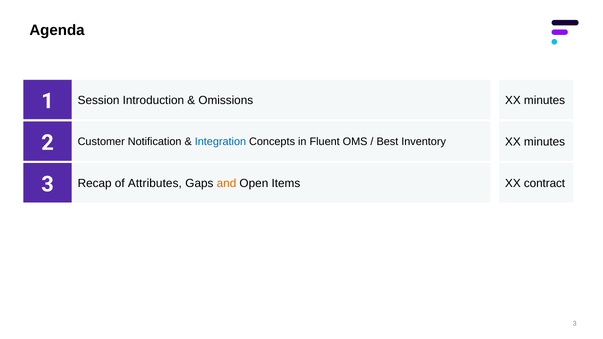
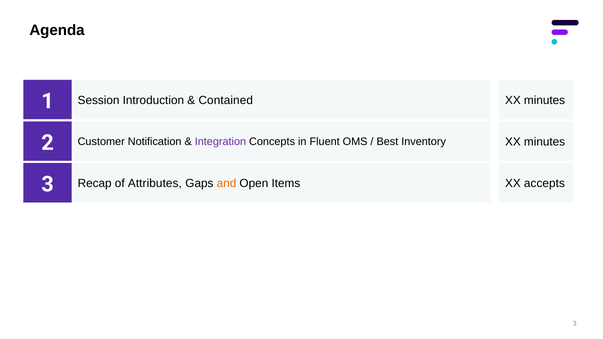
Omissions: Omissions -> Contained
Integration colour: blue -> purple
contract: contract -> accepts
